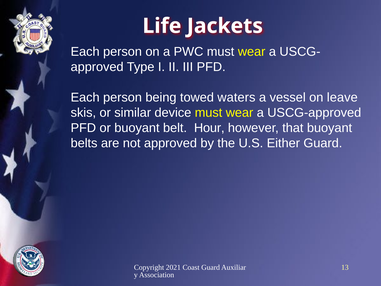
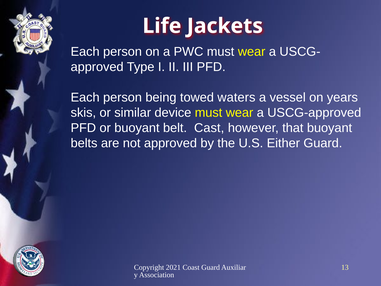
leave: leave -> years
Hour: Hour -> Cast
